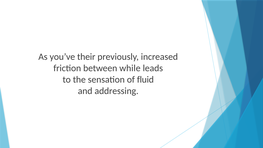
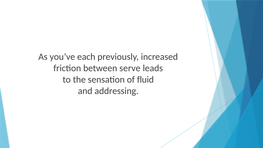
their: their -> each
while: while -> serve
